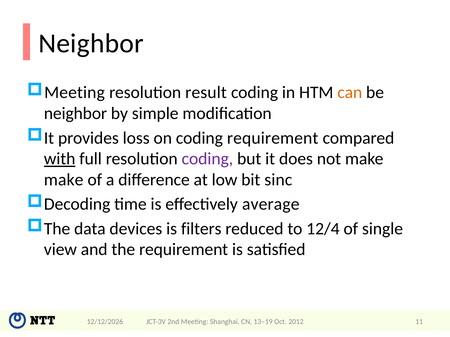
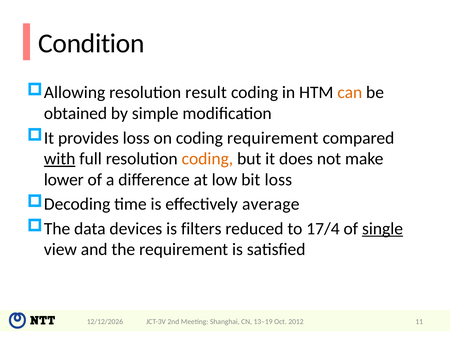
Neighbor at (91, 44): Neighbor -> Condition
Meeting at (75, 93): Meeting -> Allowing
neighbor at (75, 114): neighbor -> obtained
coding at (207, 159) colour: purple -> orange
make at (64, 180): make -> lower
bit sinc: sinc -> loss
12/4: 12/4 -> 17/4
single underline: none -> present
